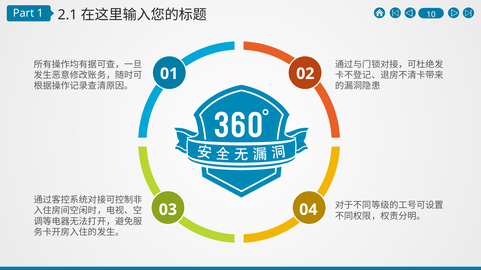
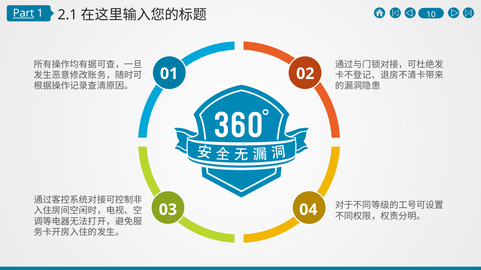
Part underline: none -> present
